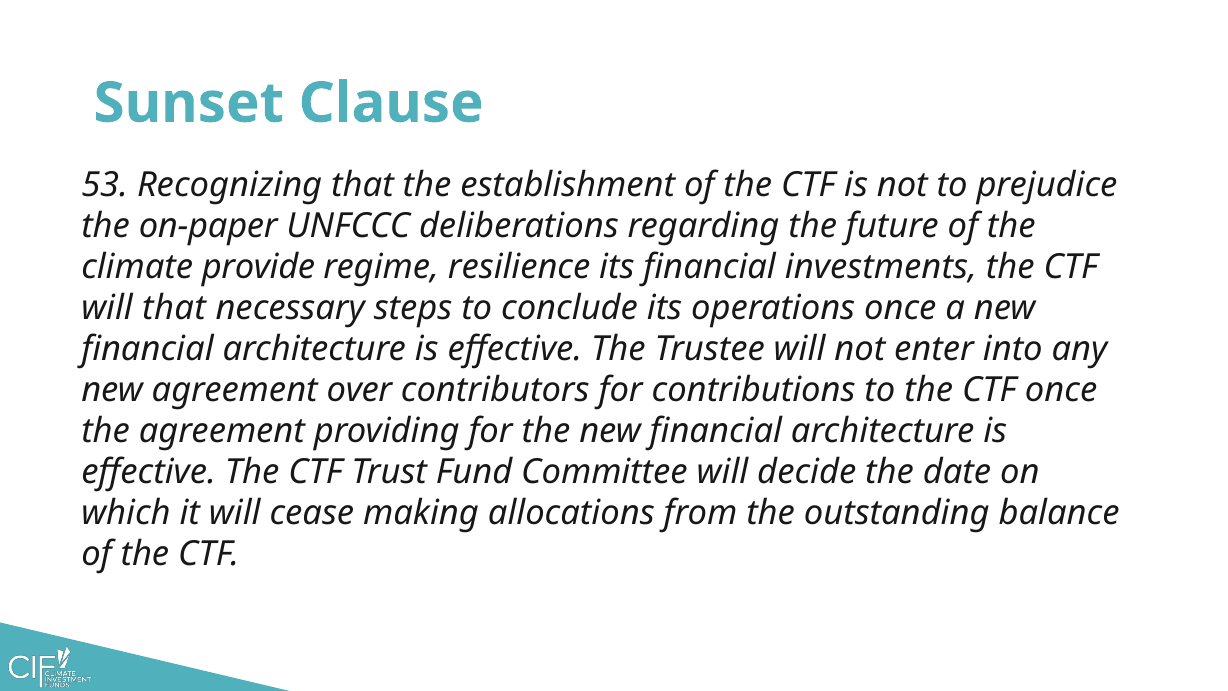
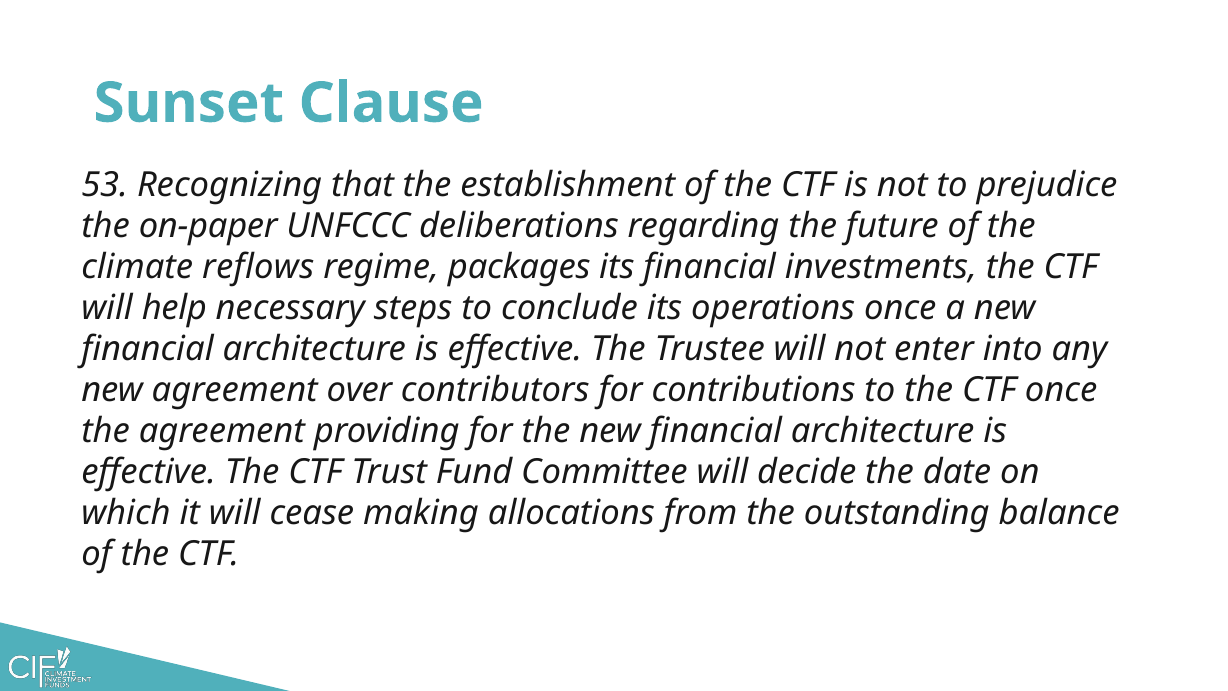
provide: provide -> reflows
resilience: resilience -> packages
will that: that -> help
